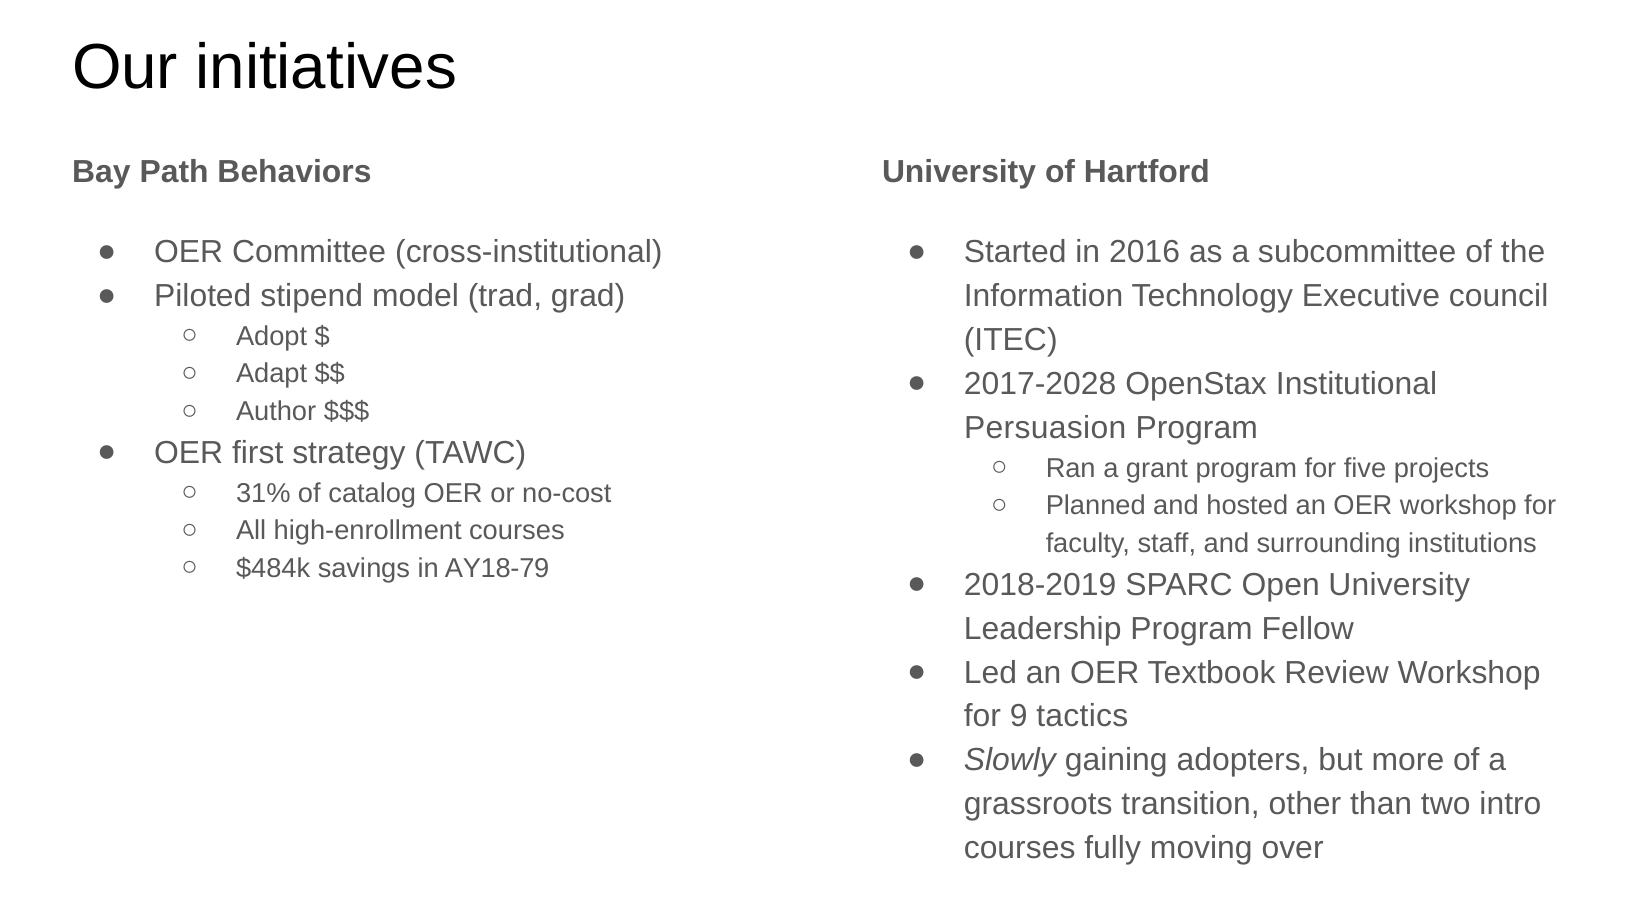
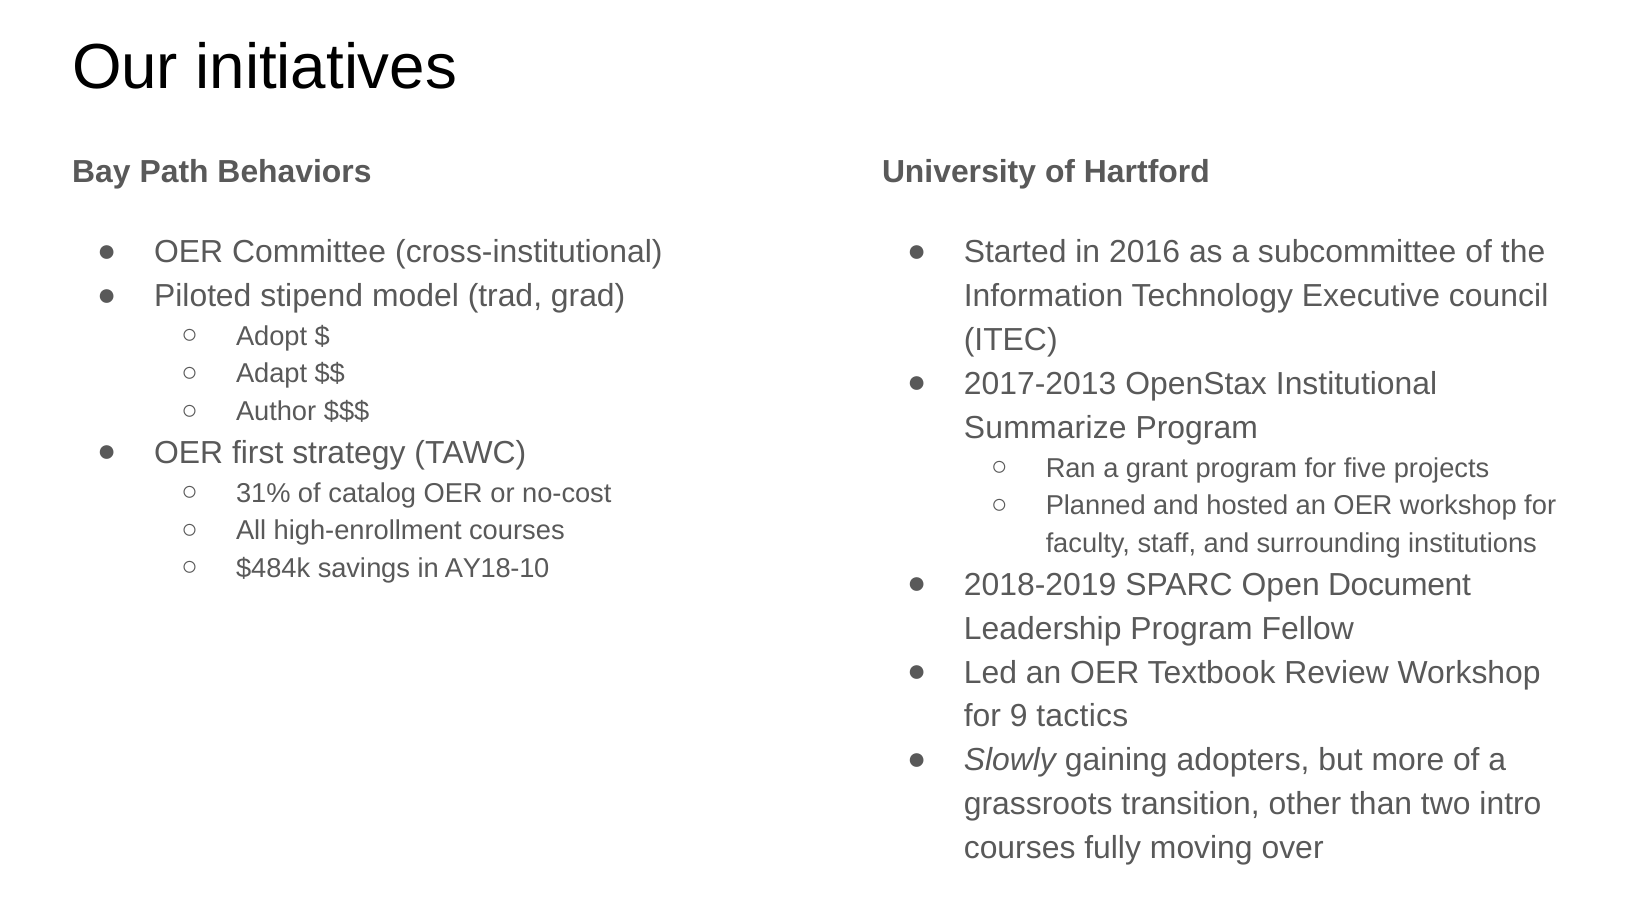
2017-2028: 2017-2028 -> 2017-2013
Persuasion: Persuasion -> Summarize
AY18-79: AY18-79 -> AY18-10
Open University: University -> Document
